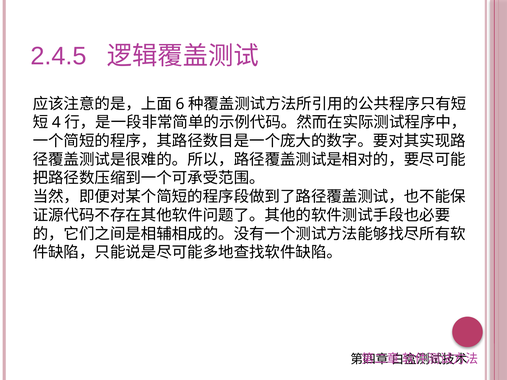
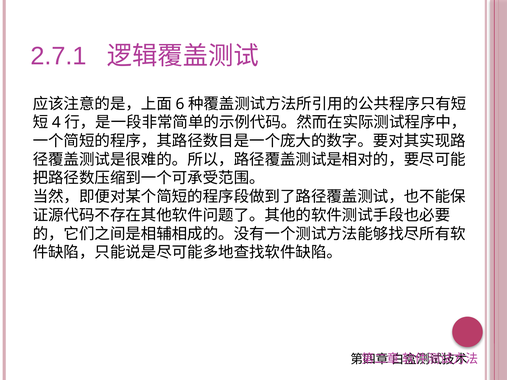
2.4.5: 2.4.5 -> 2.7.1
